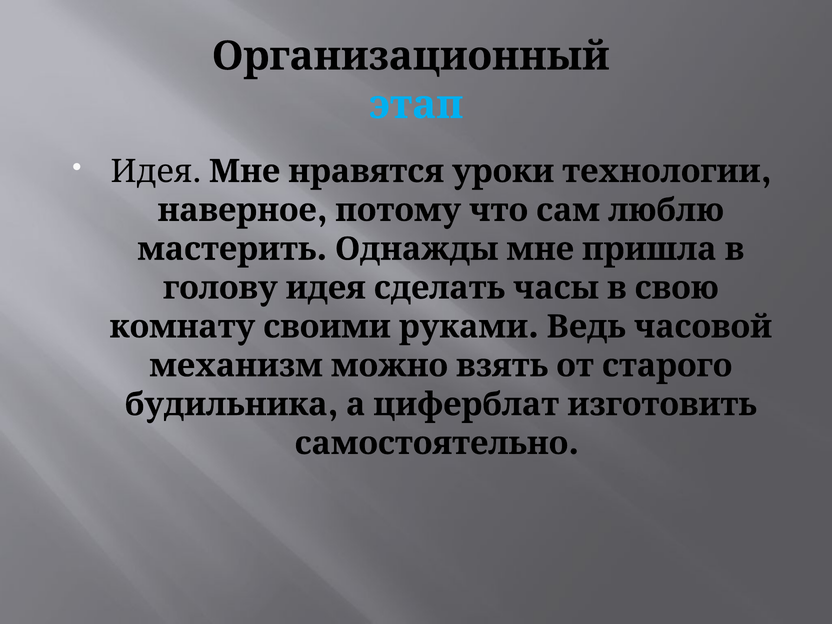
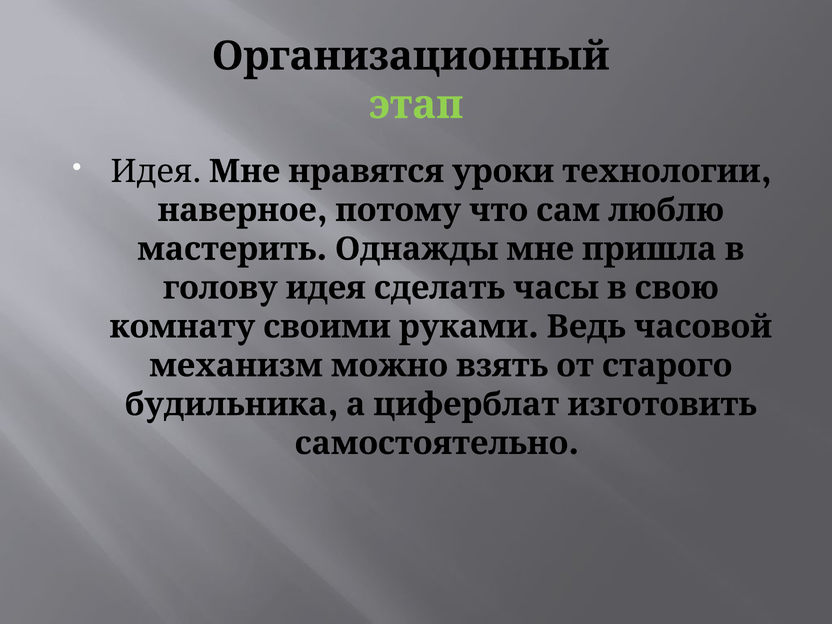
этап colour: light blue -> light green
